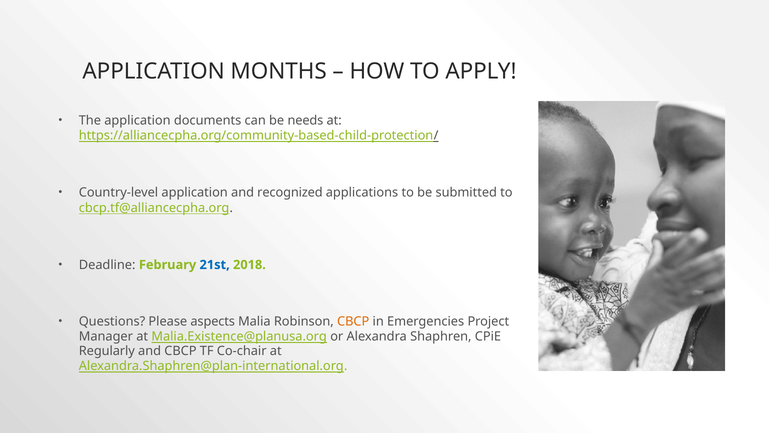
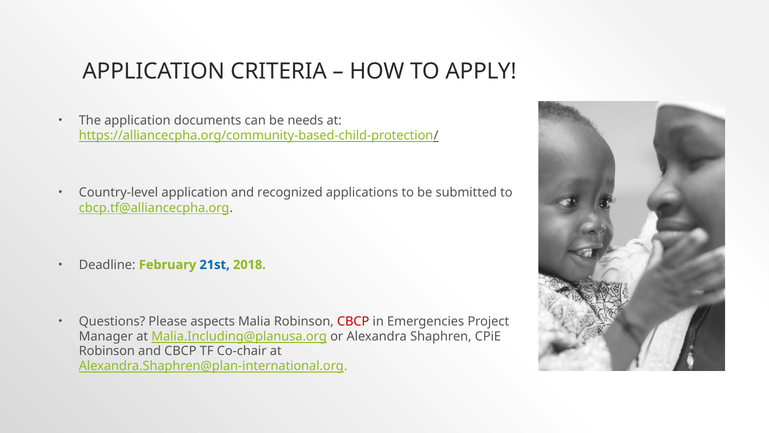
MONTHS: MONTHS -> CRITERIA
CBCP at (353, 321) colour: orange -> red
Malia.Existence@planusa.org: Malia.Existence@planusa.org -> Malia.Including@planusa.org
Regularly at (107, 351): Regularly -> Robinson
